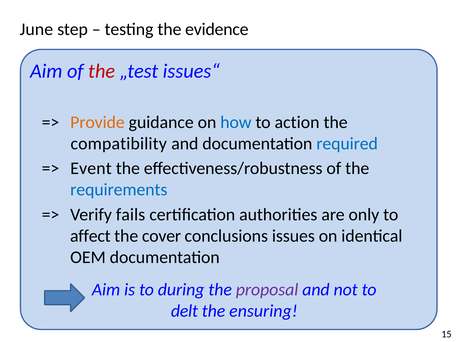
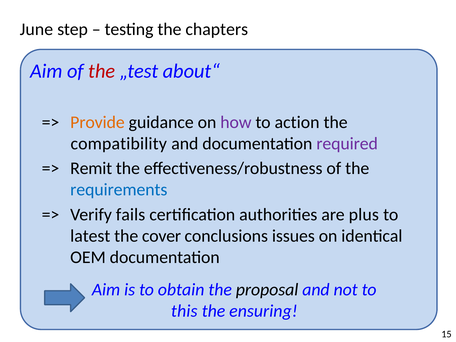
evidence: evidence -> chapters
issues“: issues“ -> about“
how colour: blue -> purple
required colour: blue -> purple
Event: Event -> Remit
only: only -> plus
affect: affect -> latest
during: during -> obtain
proposal colour: purple -> black
delt: delt -> this
